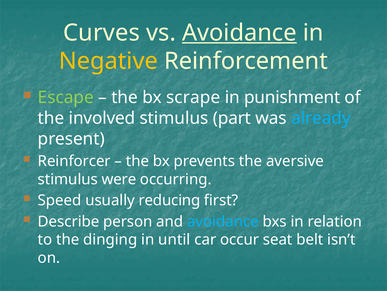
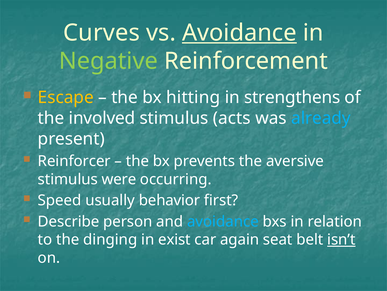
Negative colour: yellow -> light green
Escape colour: light green -> yellow
scrape: scrape -> hitting
punishment: punishment -> strengthens
part: part -> acts
reducing: reducing -> behavior
until: until -> exist
occur: occur -> again
isn’t underline: none -> present
